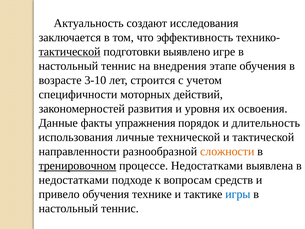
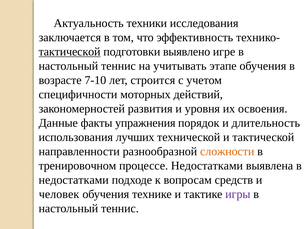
создают: создают -> техники
внедрения: внедрения -> учитывать
3-10: 3-10 -> 7-10
личные: личные -> лучших
тренировочном underline: present -> none
привело: привело -> человек
игры colour: blue -> purple
